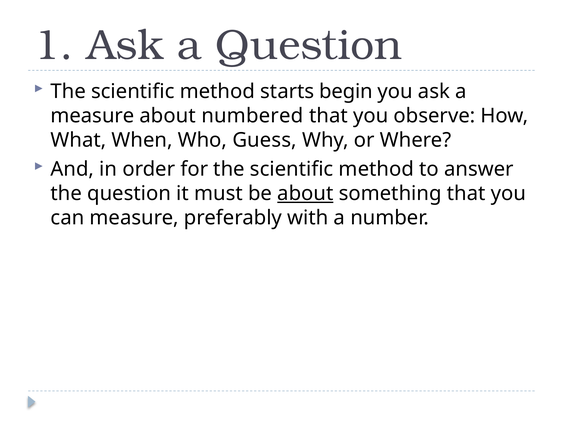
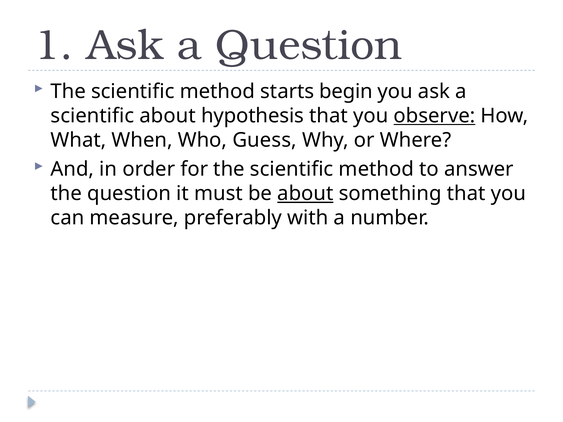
measure at (92, 116): measure -> scientific
numbered: numbered -> hypothesis
observe underline: none -> present
